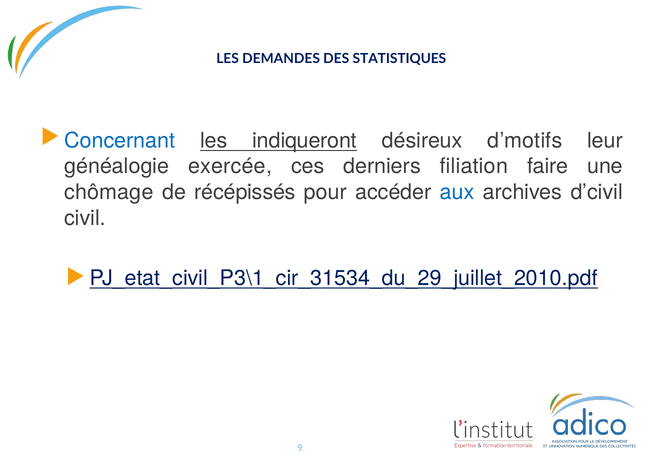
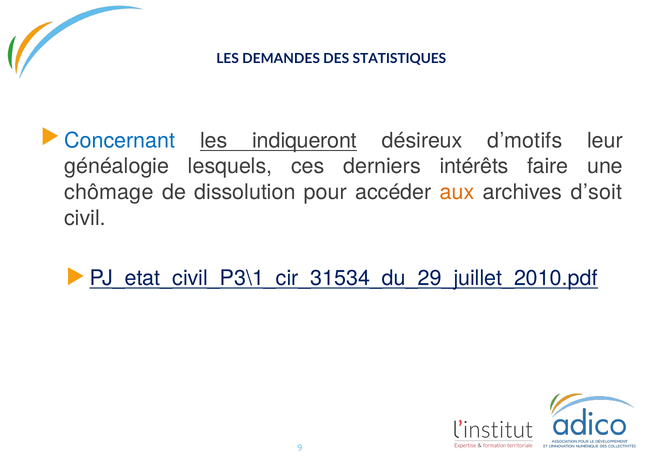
exercée: exercée -> lesquels
filiation: filiation -> intérêts
récépissés: récépissés -> dissolution
aux colour: blue -> orange
d’civil: d’civil -> d’soit
